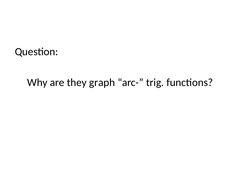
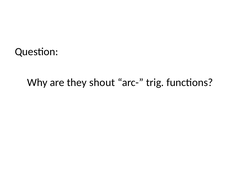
graph: graph -> shout
